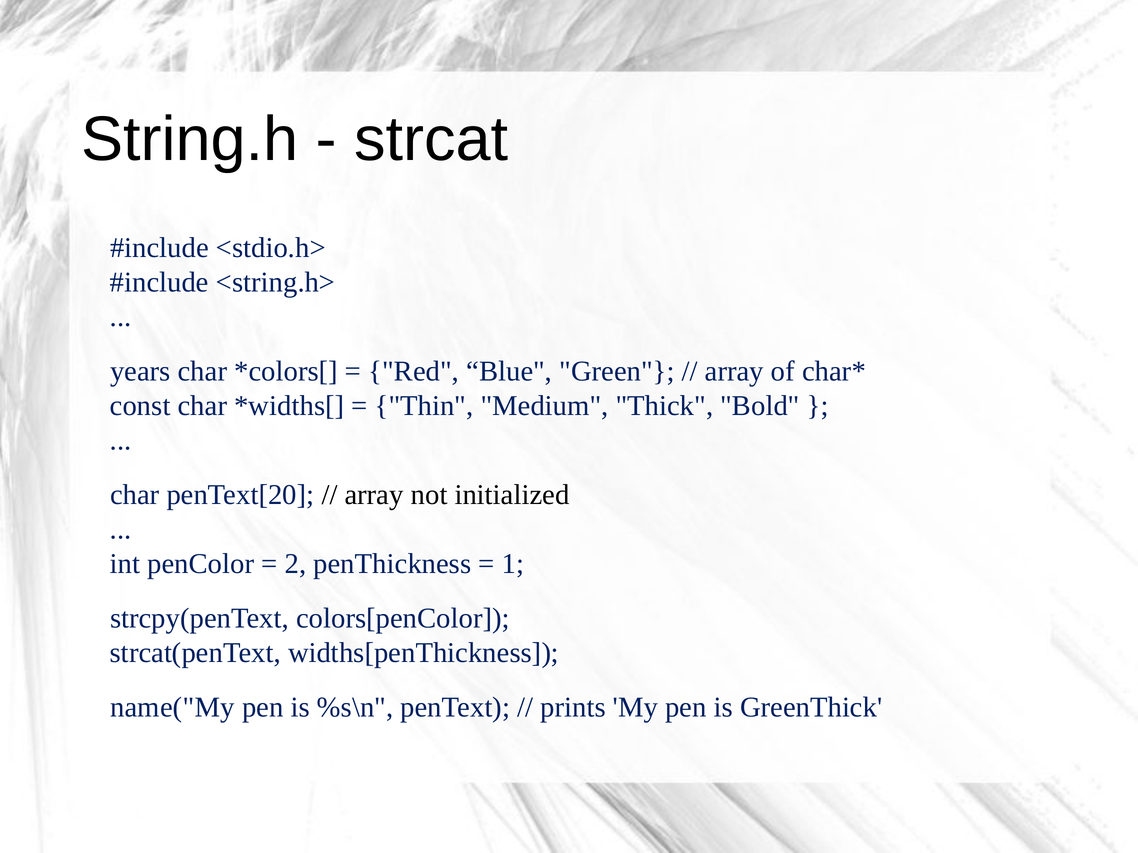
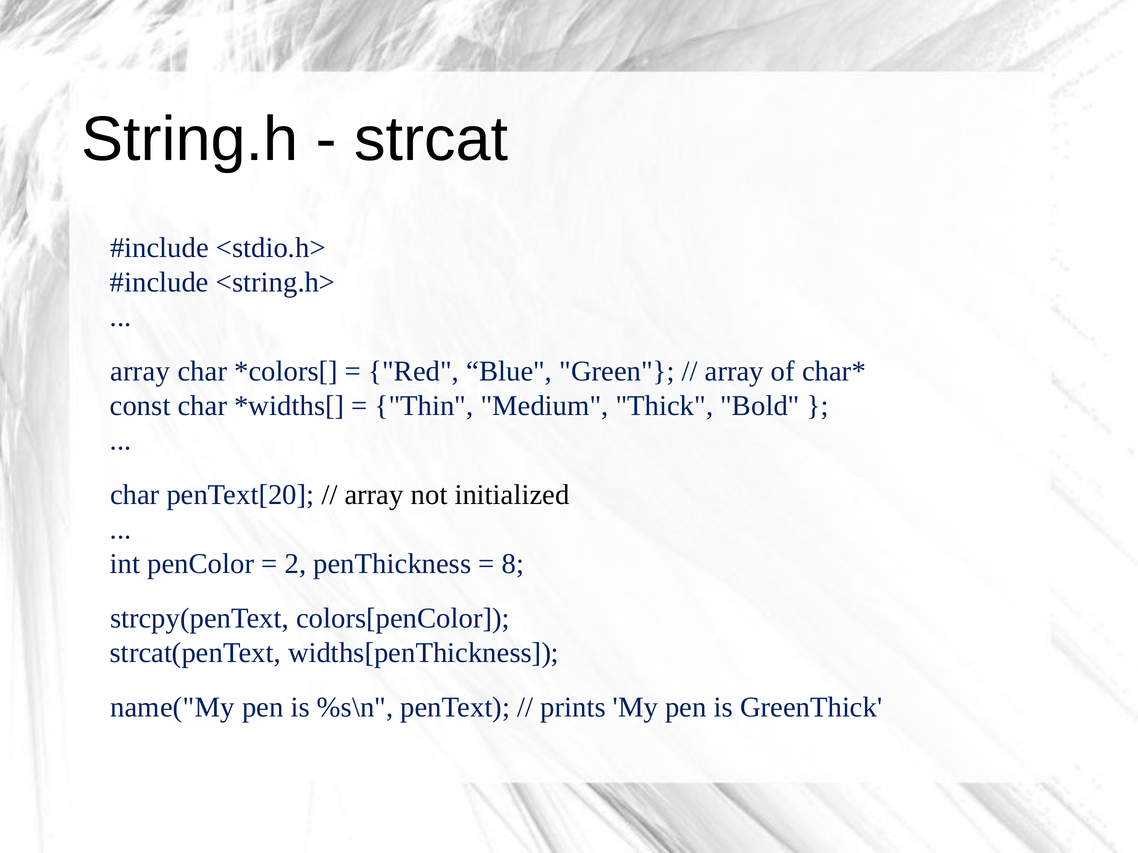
years at (140, 371): years -> array
1: 1 -> 8
